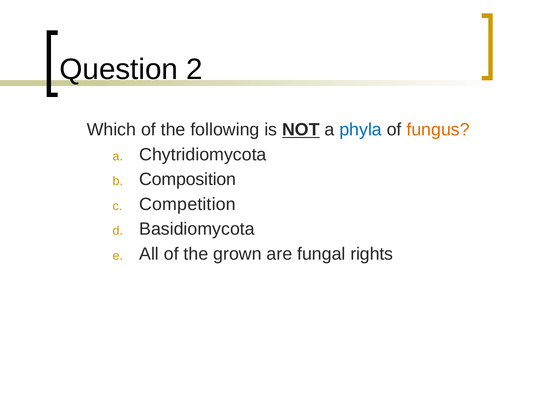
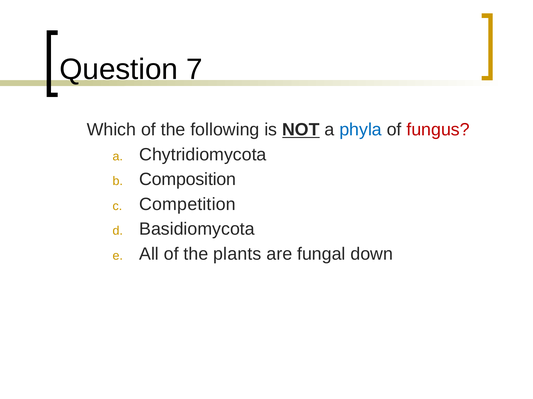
2: 2 -> 7
fungus colour: orange -> red
grown: grown -> plants
rights: rights -> down
